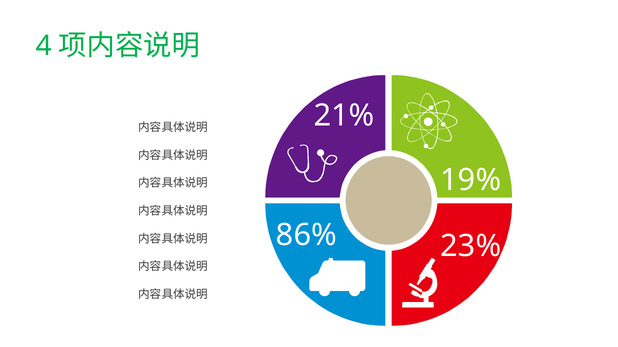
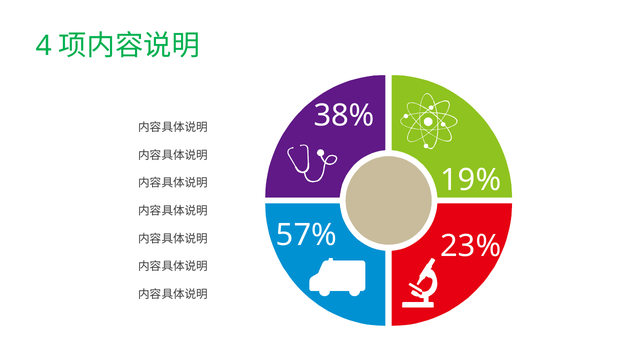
21%: 21% -> 38%
86%: 86% -> 57%
